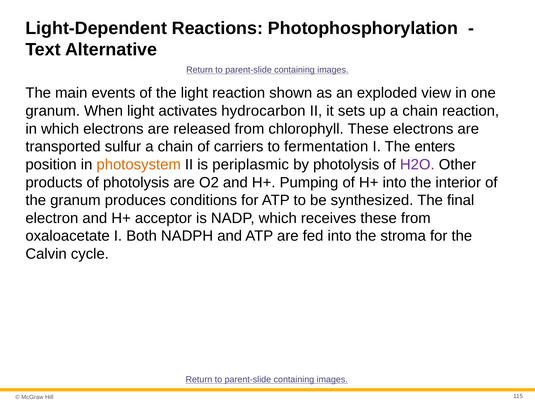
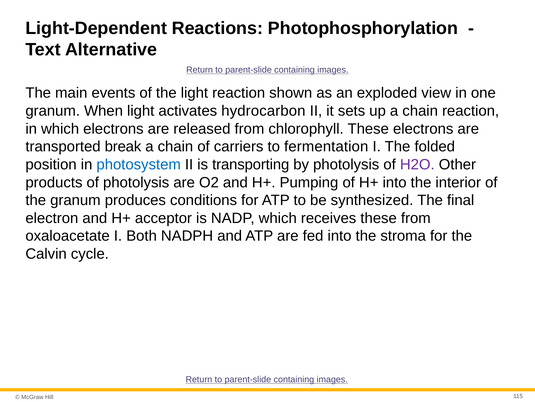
sulfur: sulfur -> break
enters: enters -> folded
photosystem colour: orange -> blue
periplasmic: periplasmic -> transporting
